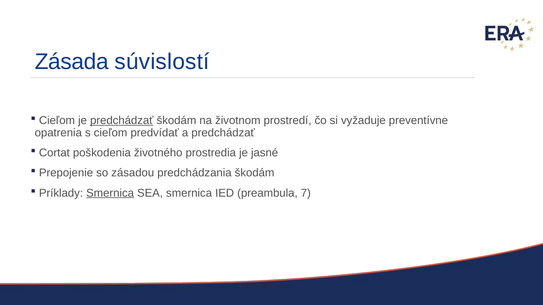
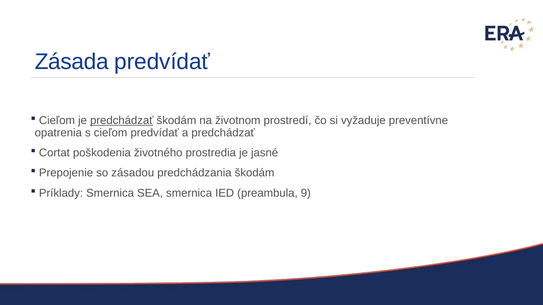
Zásada súvislostí: súvislostí -> predvídať
Smernica at (110, 193) underline: present -> none
7: 7 -> 9
